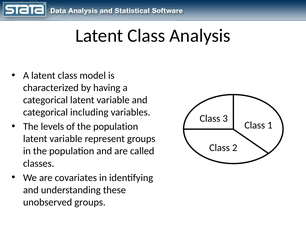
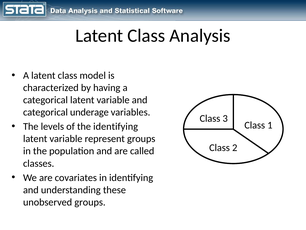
including: including -> underage
of the population: population -> identifying
